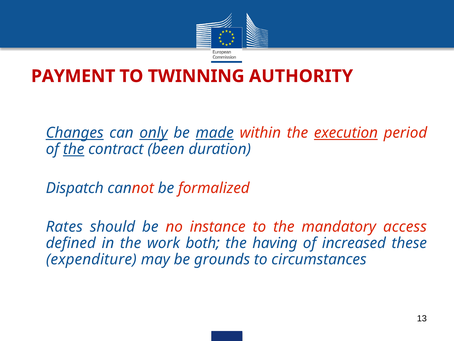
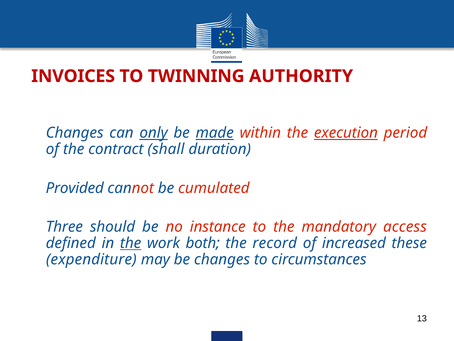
PAYMENT: PAYMENT -> INVOICES
Changes at (75, 133) underline: present -> none
the at (74, 149) underline: present -> none
been: been -> shall
Dispatch: Dispatch -> Provided
formalized: formalized -> cumulated
Rates: Rates -> Three
the at (131, 243) underline: none -> present
having: having -> record
be grounds: grounds -> changes
